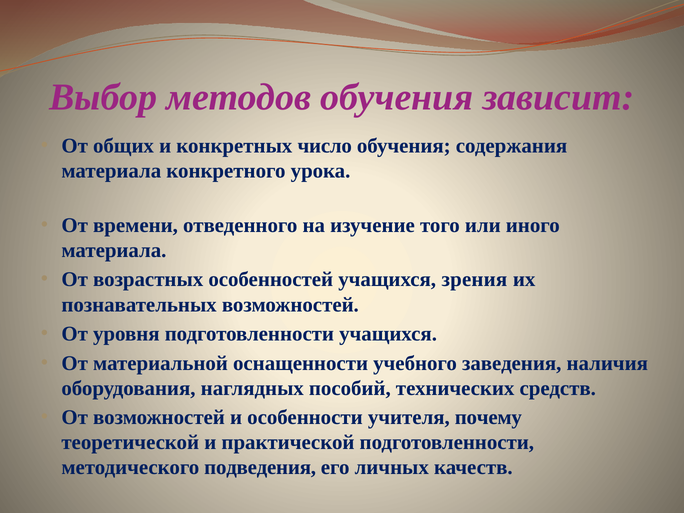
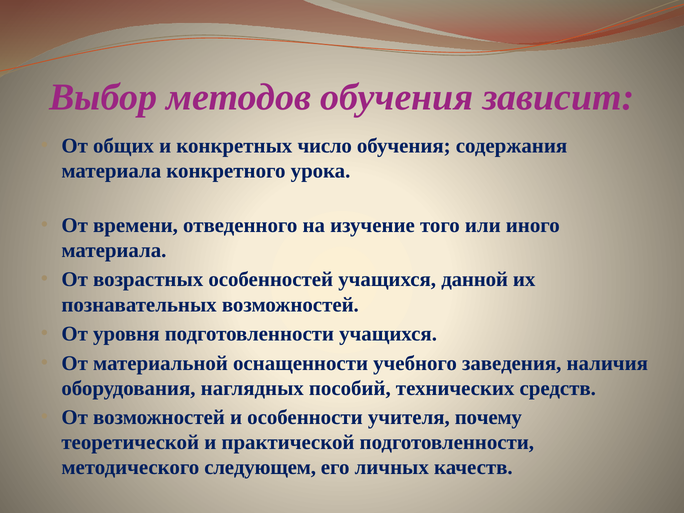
зрения: зрения -> данной
подведения: подведения -> следующем
